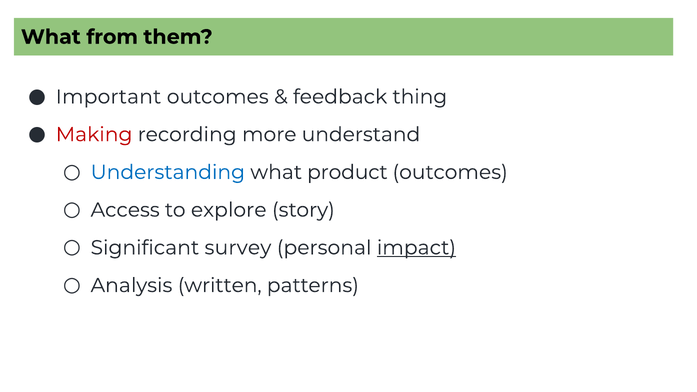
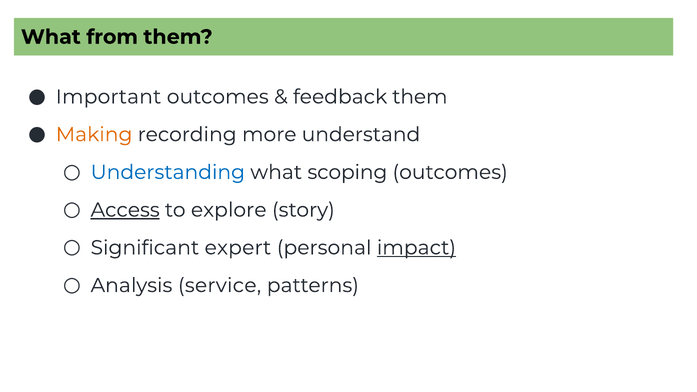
feedback thing: thing -> them
Making colour: red -> orange
product: product -> scoping
Access underline: none -> present
survey: survey -> expert
written: written -> service
